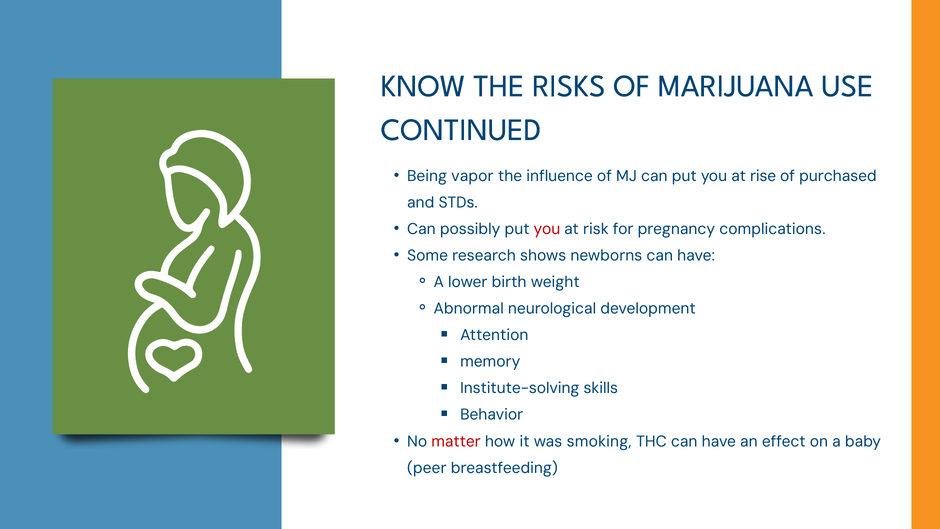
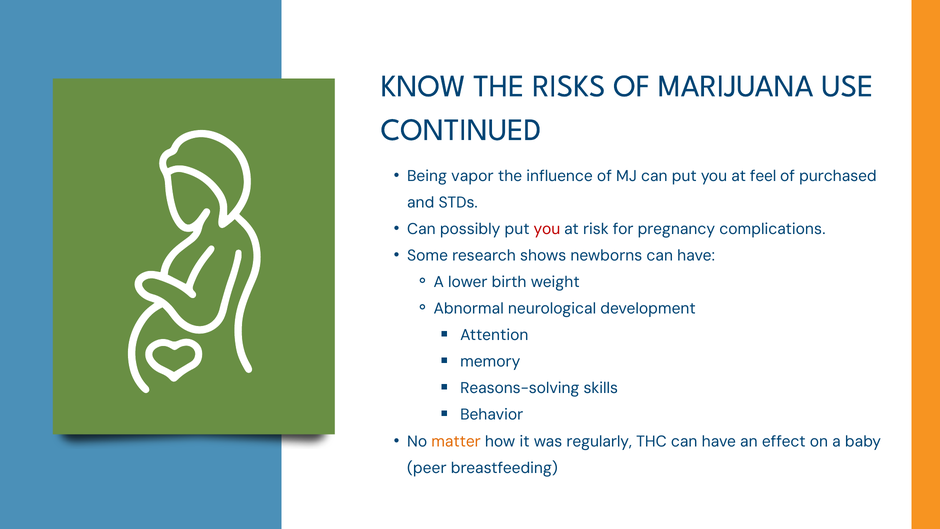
rise: rise -> feel
Institute-solving: Institute-solving -> Reasons-solving
matter colour: red -> orange
smoking: smoking -> regularly
